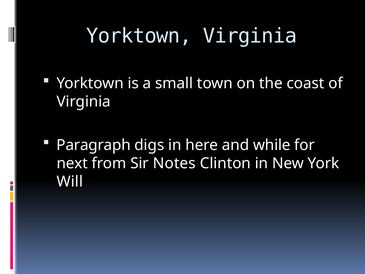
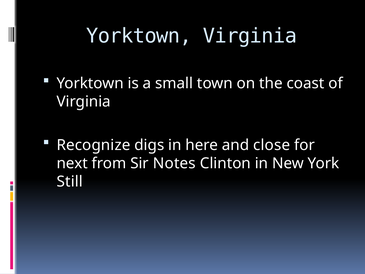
Paragraph: Paragraph -> Recognize
while: while -> close
Will: Will -> Still
